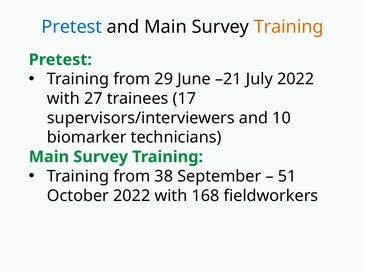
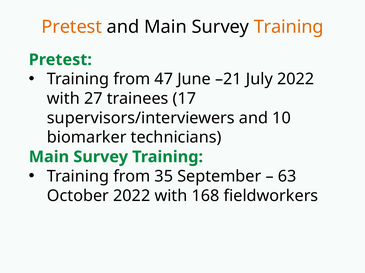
Pretest at (72, 27) colour: blue -> orange
29: 29 -> 47
38: 38 -> 35
51: 51 -> 63
